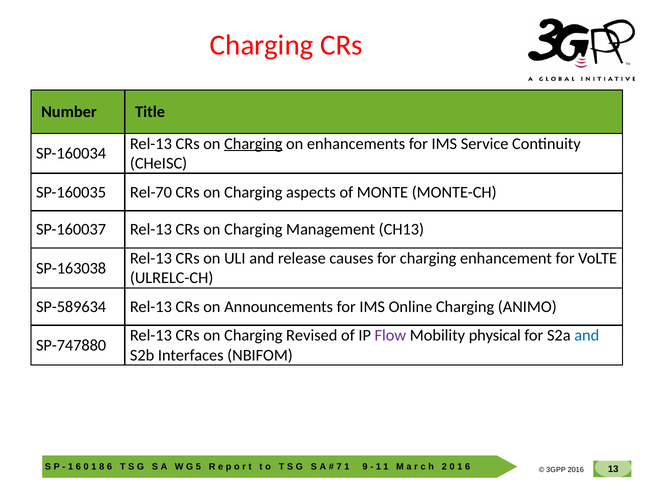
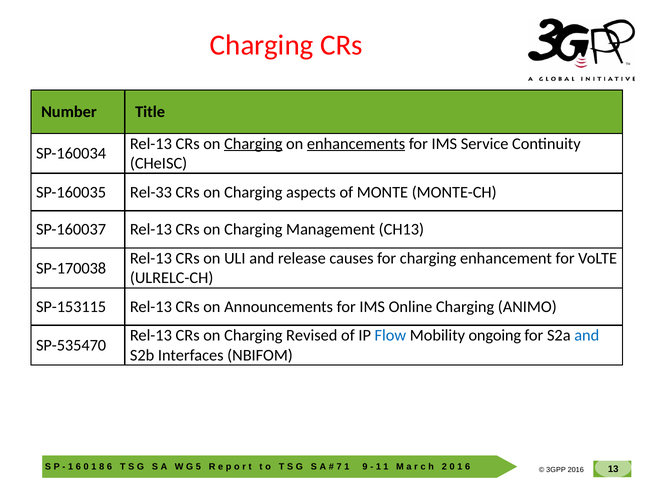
enhancements underline: none -> present
Rel-70: Rel-70 -> Rel-33
SP-163038: SP-163038 -> SP-170038
SP-589634: SP-589634 -> SP-153115
Flow colour: purple -> blue
physical: physical -> ongoing
SP-747880: SP-747880 -> SP-535470
